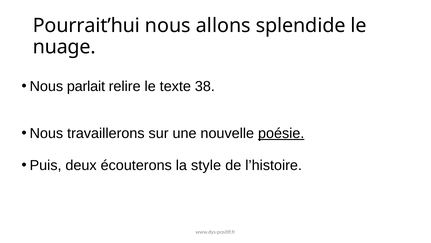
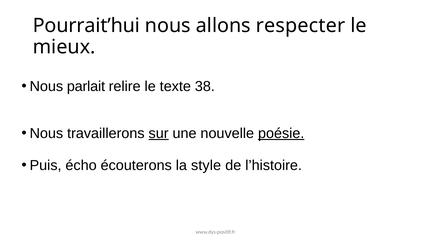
splendide: splendide -> respecter
nuage: nuage -> mieux
sur underline: none -> present
deux: deux -> écho
